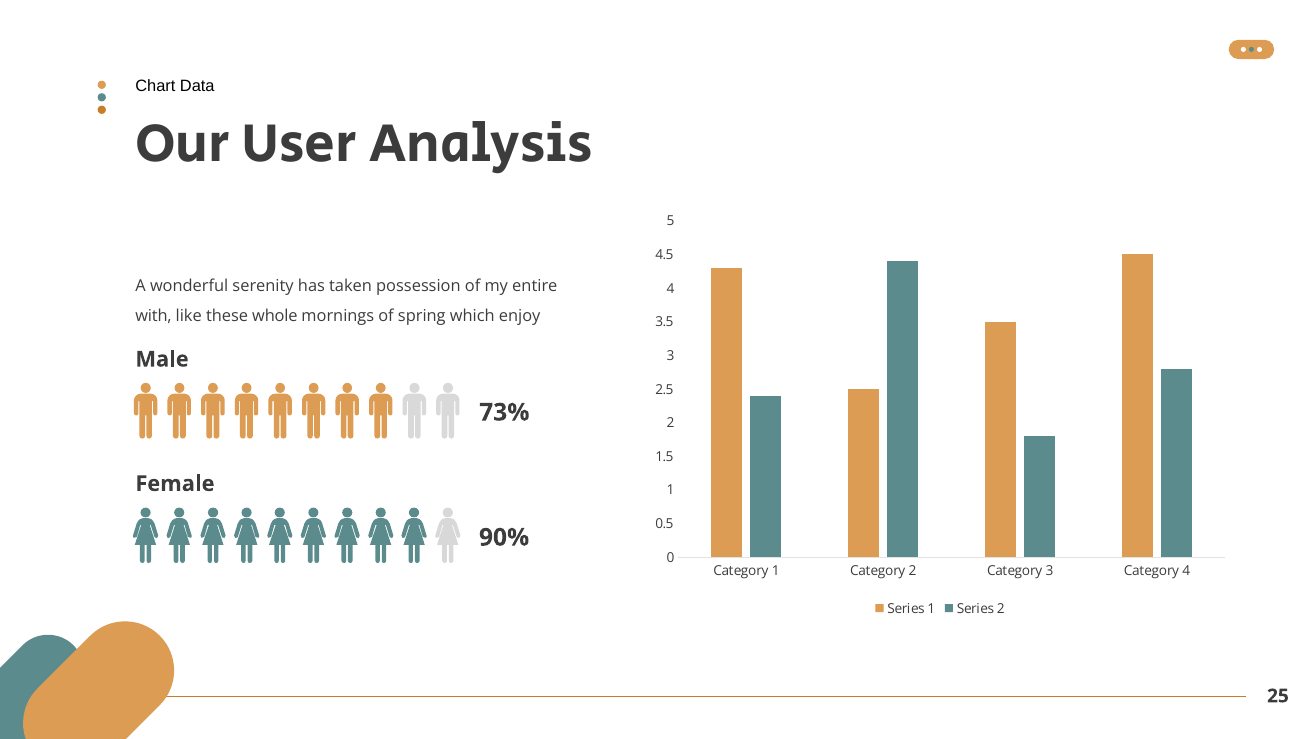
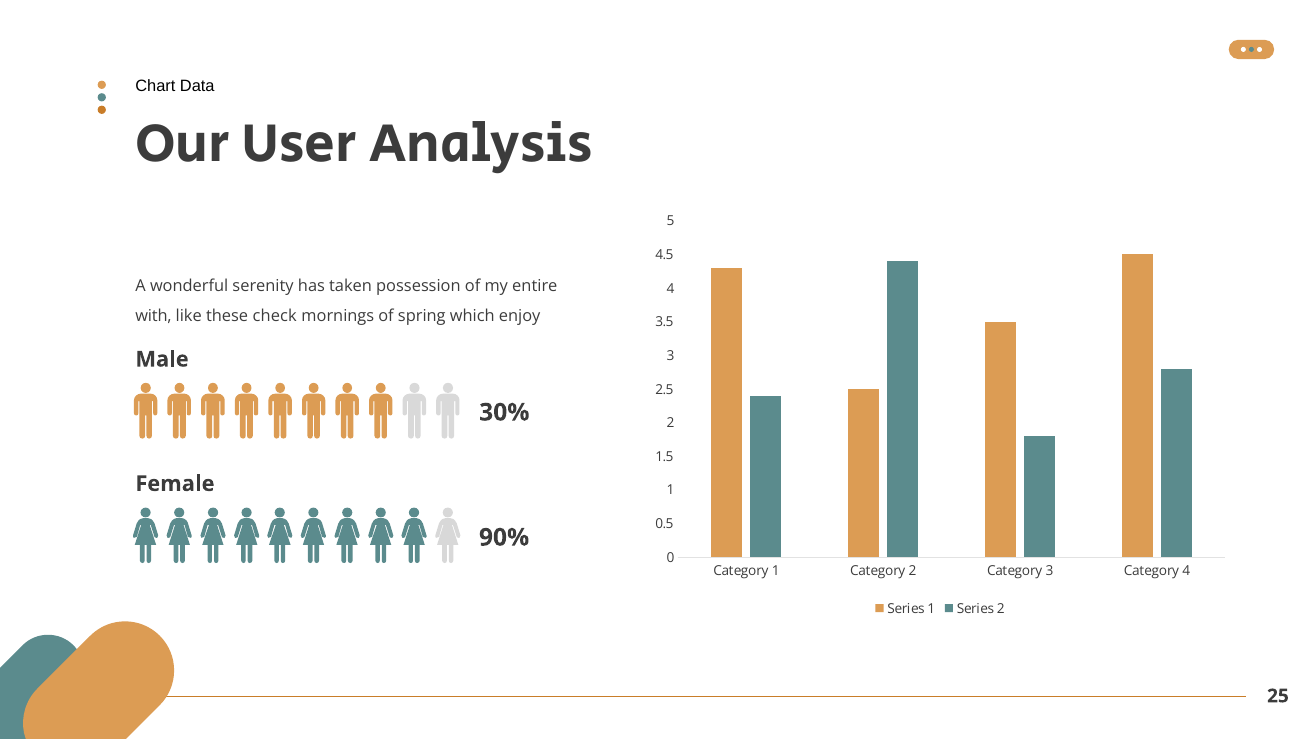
whole: whole -> check
73%: 73% -> 30%
